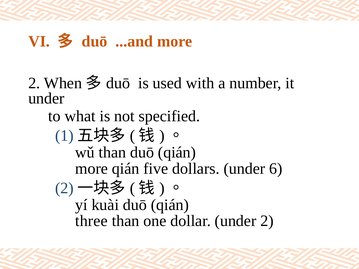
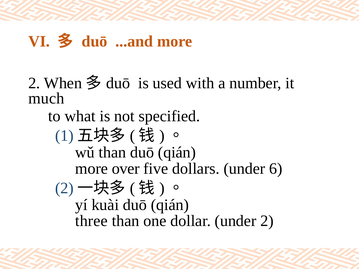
under at (46, 98): under -> much
more qián: qián -> over
